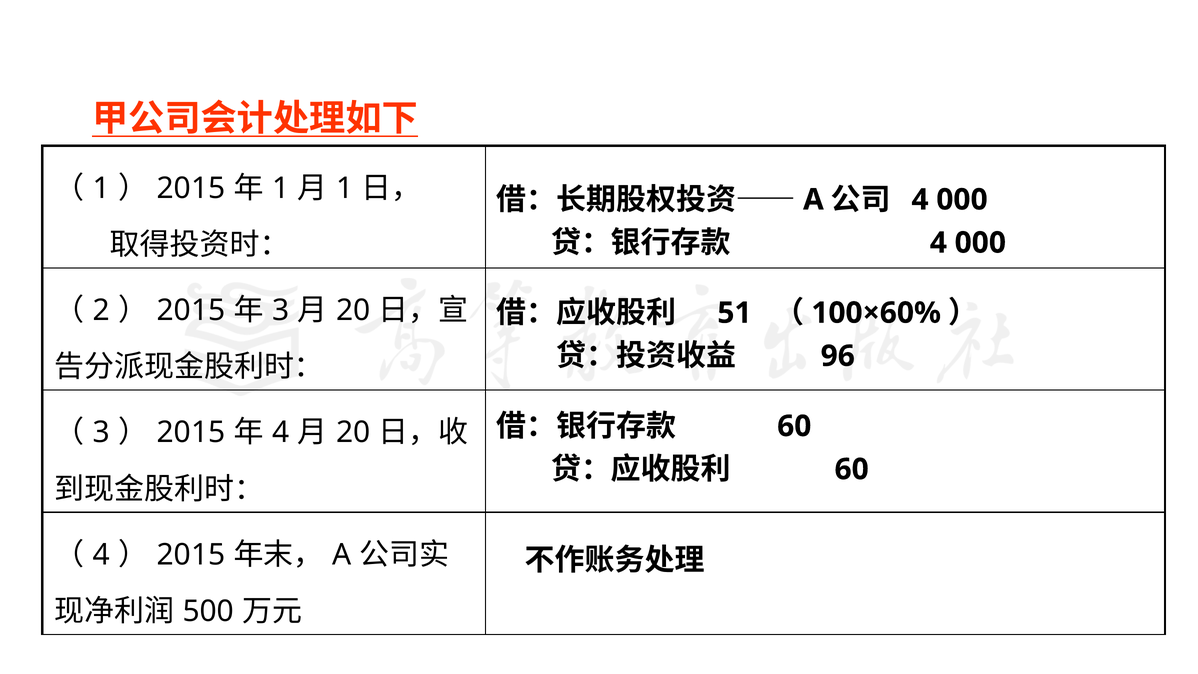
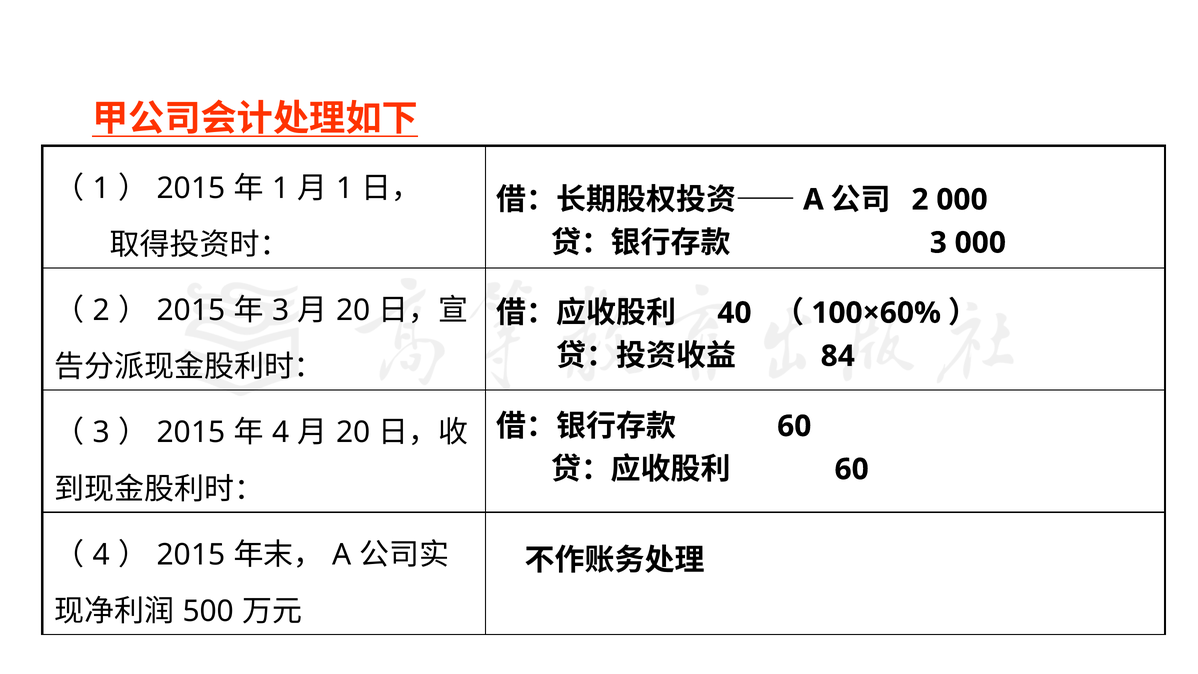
4 at (920, 200): 4 -> 2
4 at (938, 243): 4 -> 3
51: 51 -> 40
96: 96 -> 84
